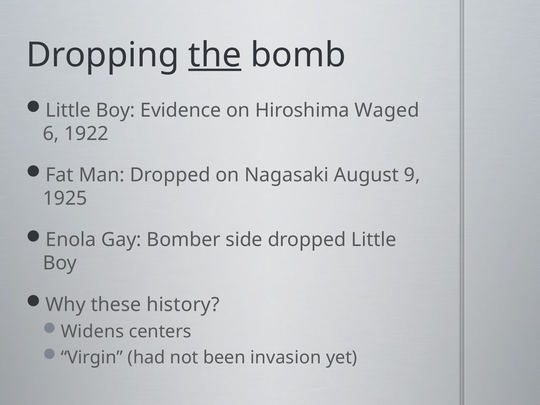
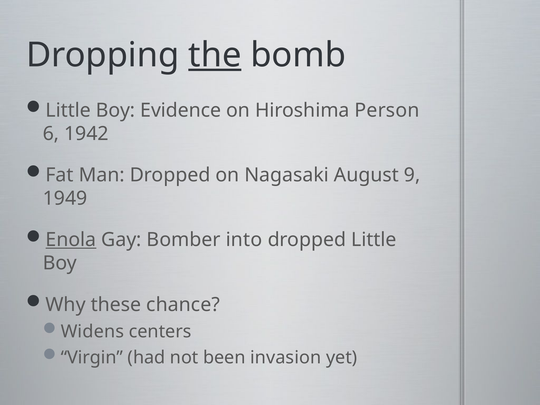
Waged: Waged -> Person
1922: 1922 -> 1942
1925: 1925 -> 1949
Enola underline: none -> present
side: side -> into
history: history -> chance
